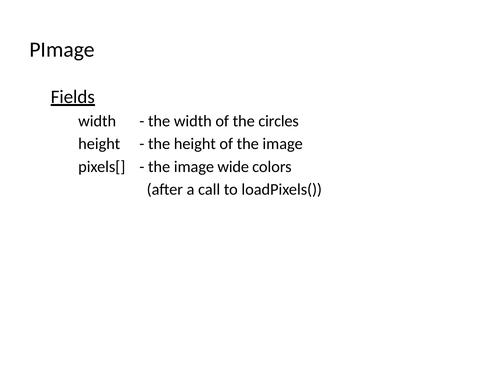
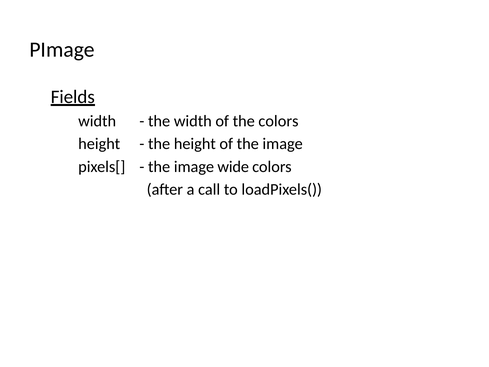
the circles: circles -> colors
